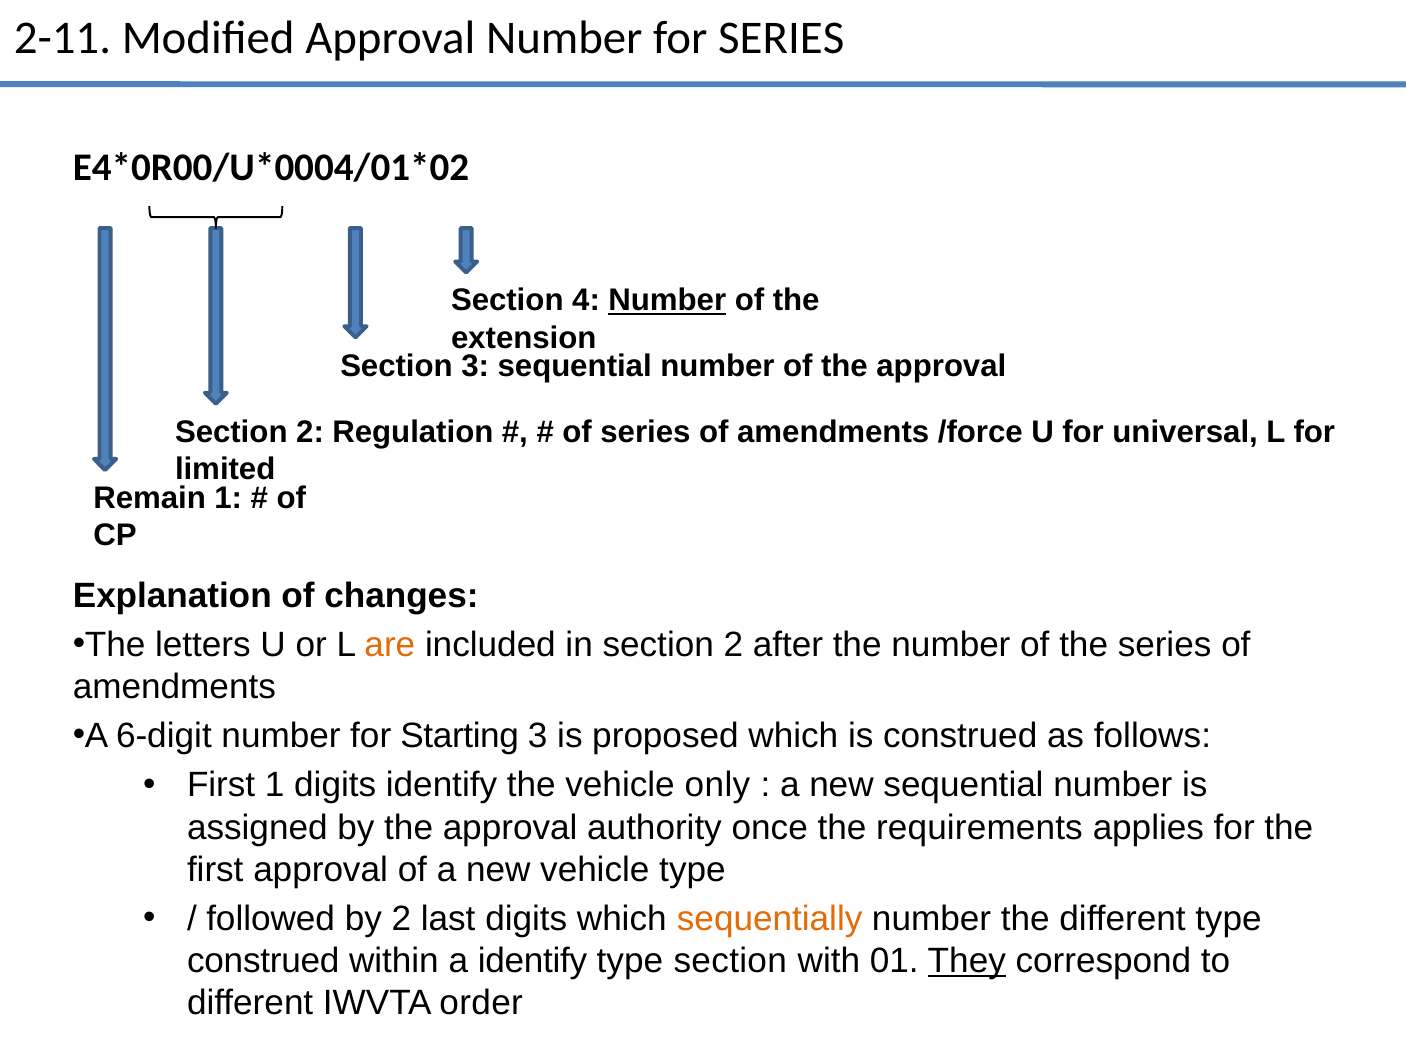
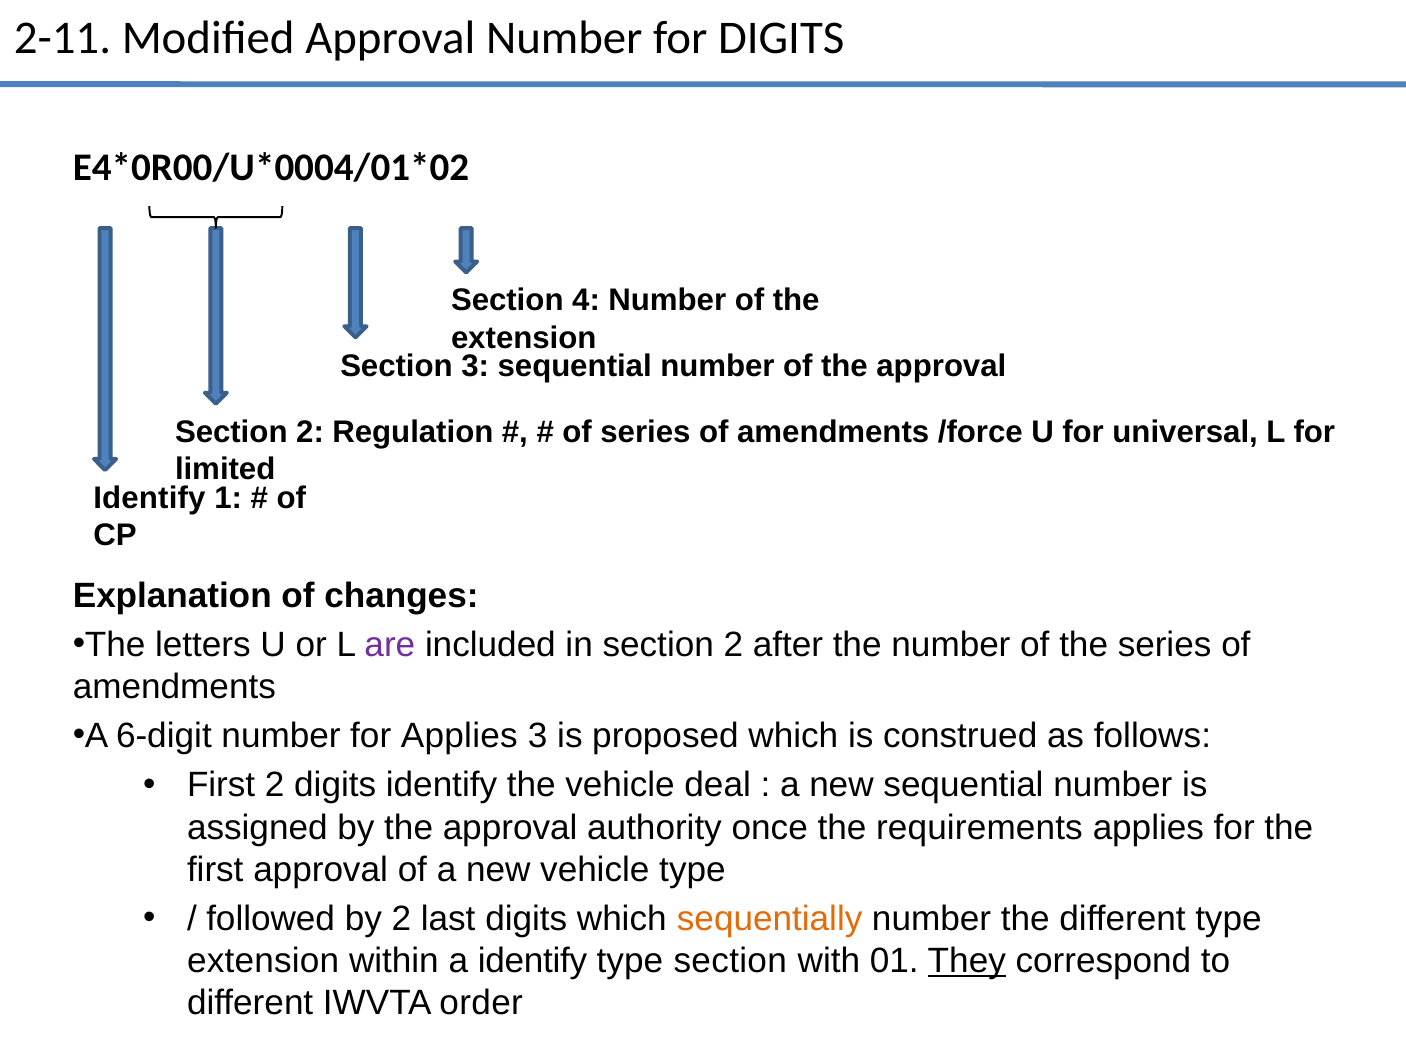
for SERIES: SERIES -> DIGITS
Number at (667, 300) underline: present -> none
Remain at (150, 498): Remain -> Identify
are colour: orange -> purple
for Starting: Starting -> Applies
First 1: 1 -> 2
only: only -> deal
construed at (263, 961): construed -> extension
